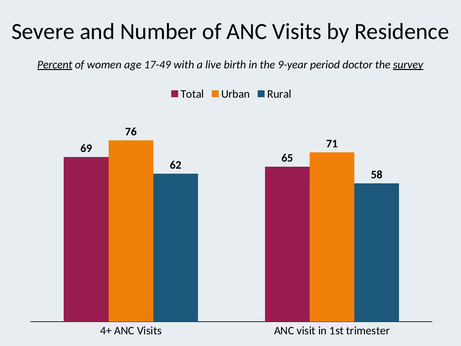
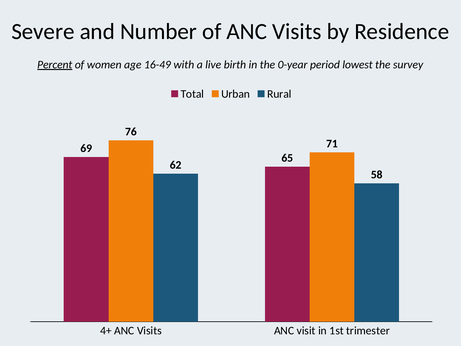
17-49: 17-49 -> 16-49
9-year: 9-year -> 0-year
doctor: doctor -> lowest
survey underline: present -> none
